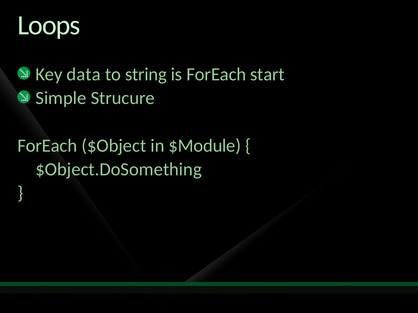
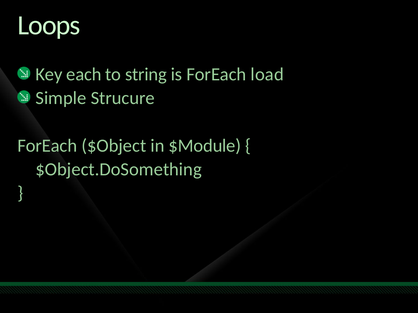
data: data -> each
start: start -> load
